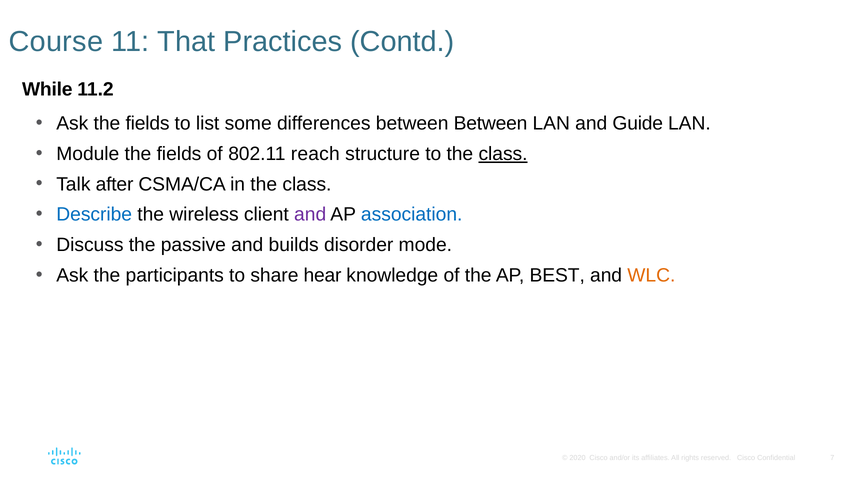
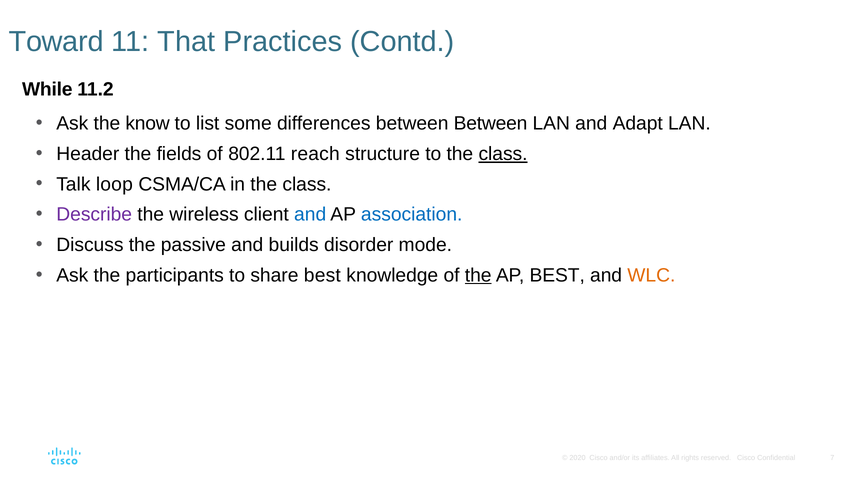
Course: Course -> Toward
Ask the fields: fields -> know
Guide: Guide -> Adapt
Module: Module -> Header
after: after -> loop
Describe colour: blue -> purple
and at (310, 214) colour: purple -> blue
share hear: hear -> best
the at (478, 275) underline: none -> present
